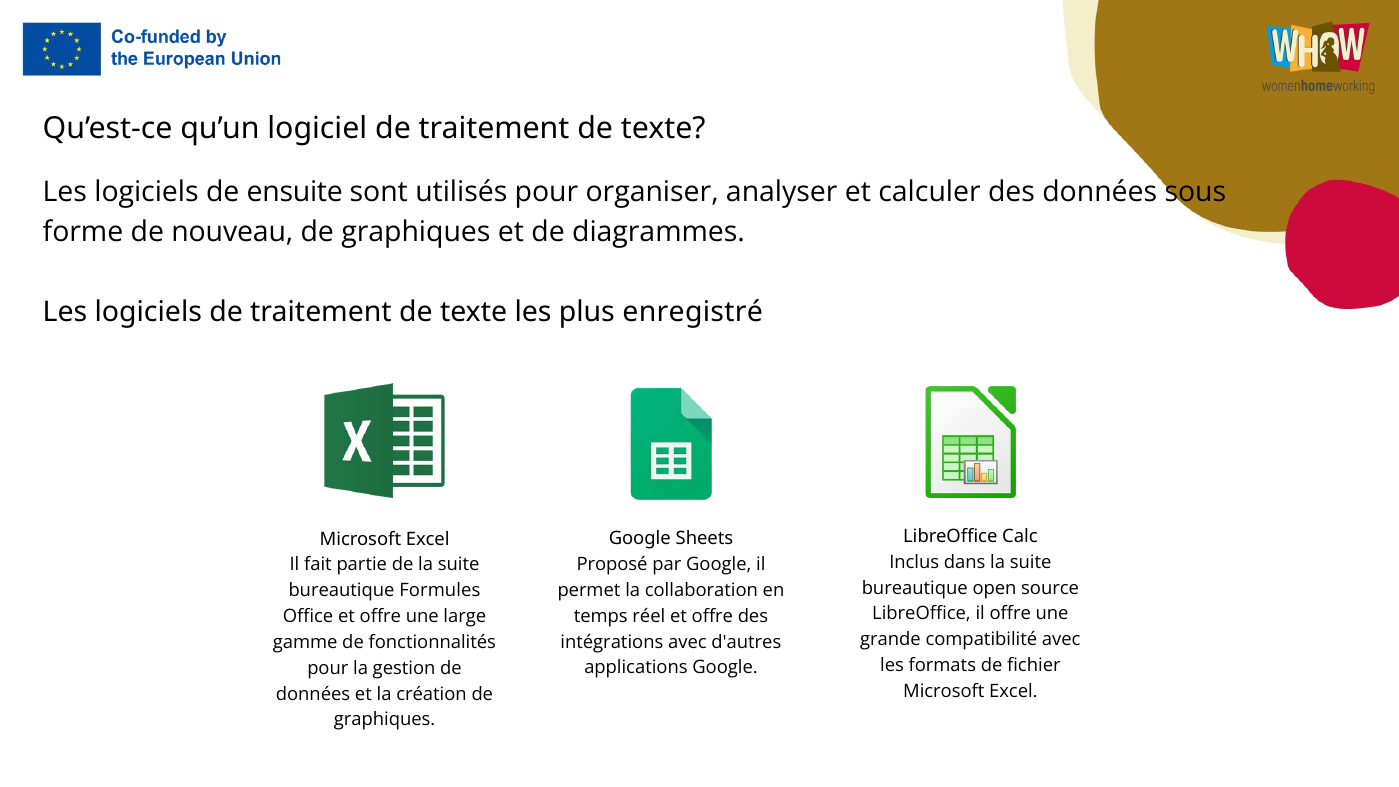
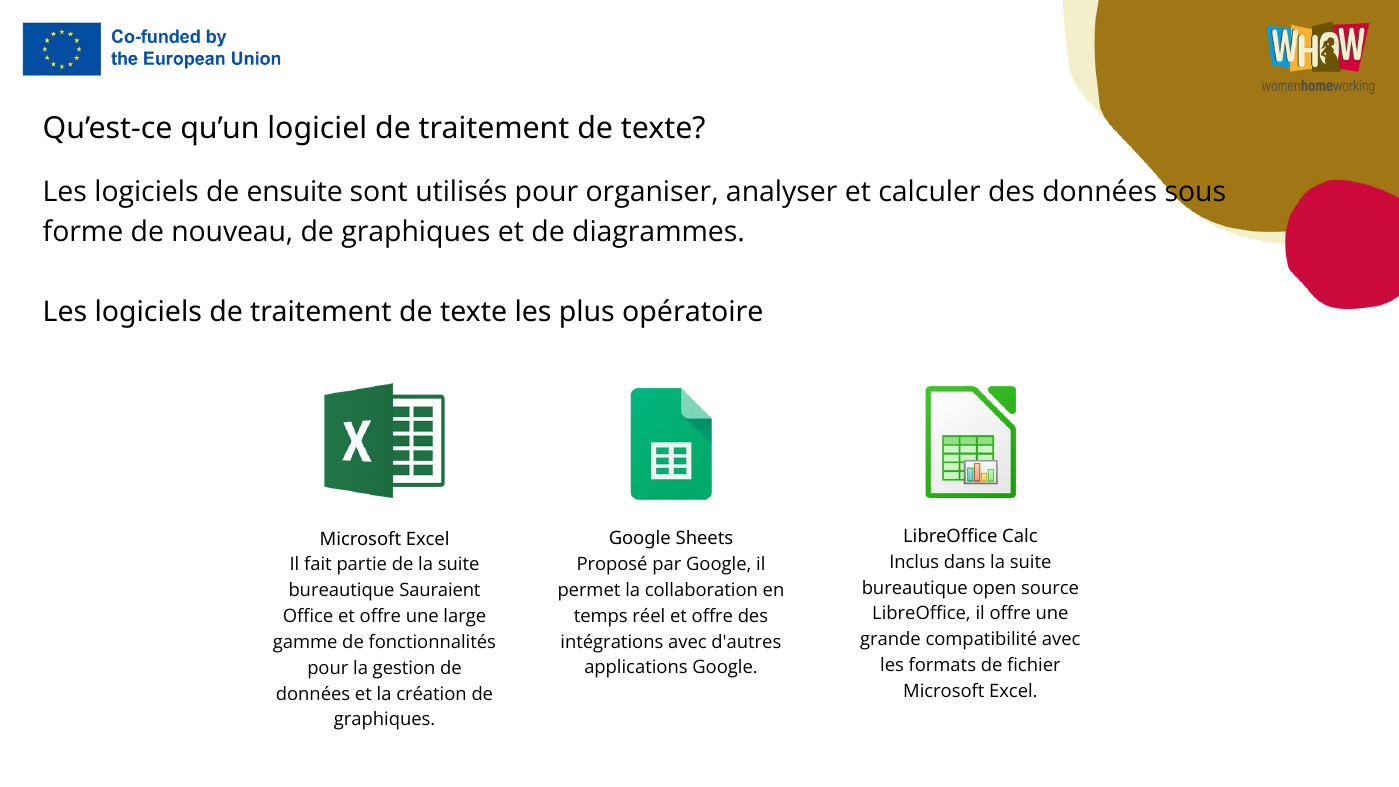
enregistré: enregistré -> opératoire
Formules: Formules -> Sauraient
